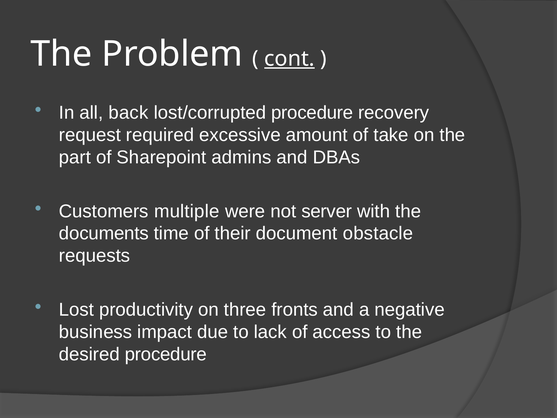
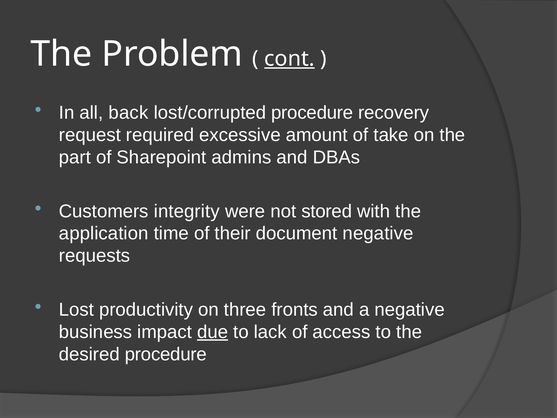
multiple: multiple -> integrity
server: server -> stored
documents: documents -> application
document obstacle: obstacle -> negative
due underline: none -> present
